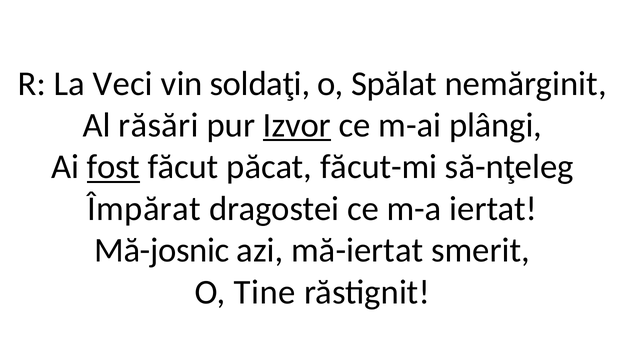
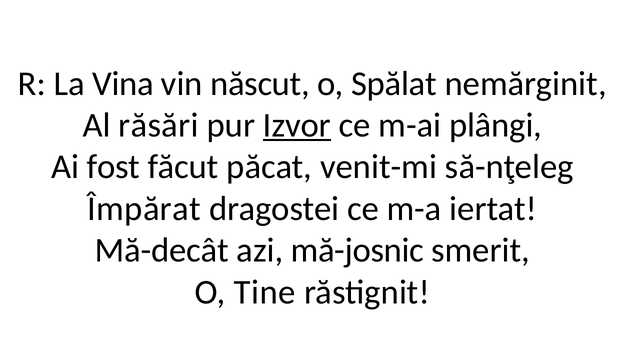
Veci: Veci -> Vina
soldaţi: soldaţi -> născut
fost underline: present -> none
făcut-mi: făcut-mi -> venit-mi
Mă-josnic: Mă-josnic -> Mă-decât
mă-iertat: mă-iertat -> mă-josnic
